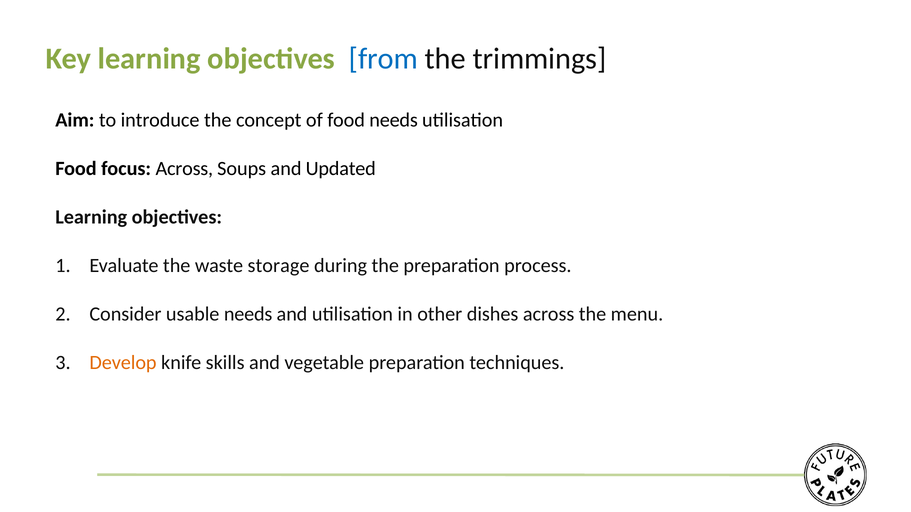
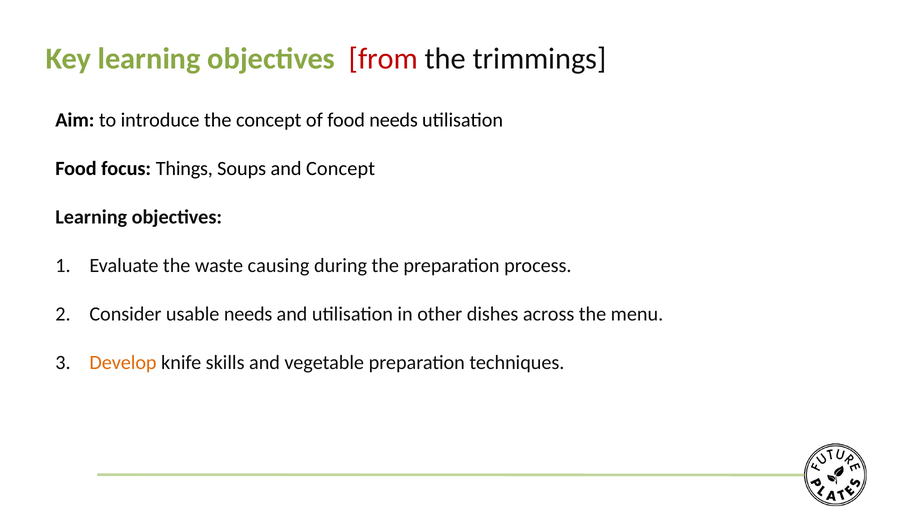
from colour: blue -> red
focus Across: Across -> Things
and Updated: Updated -> Concept
storage: storage -> causing
